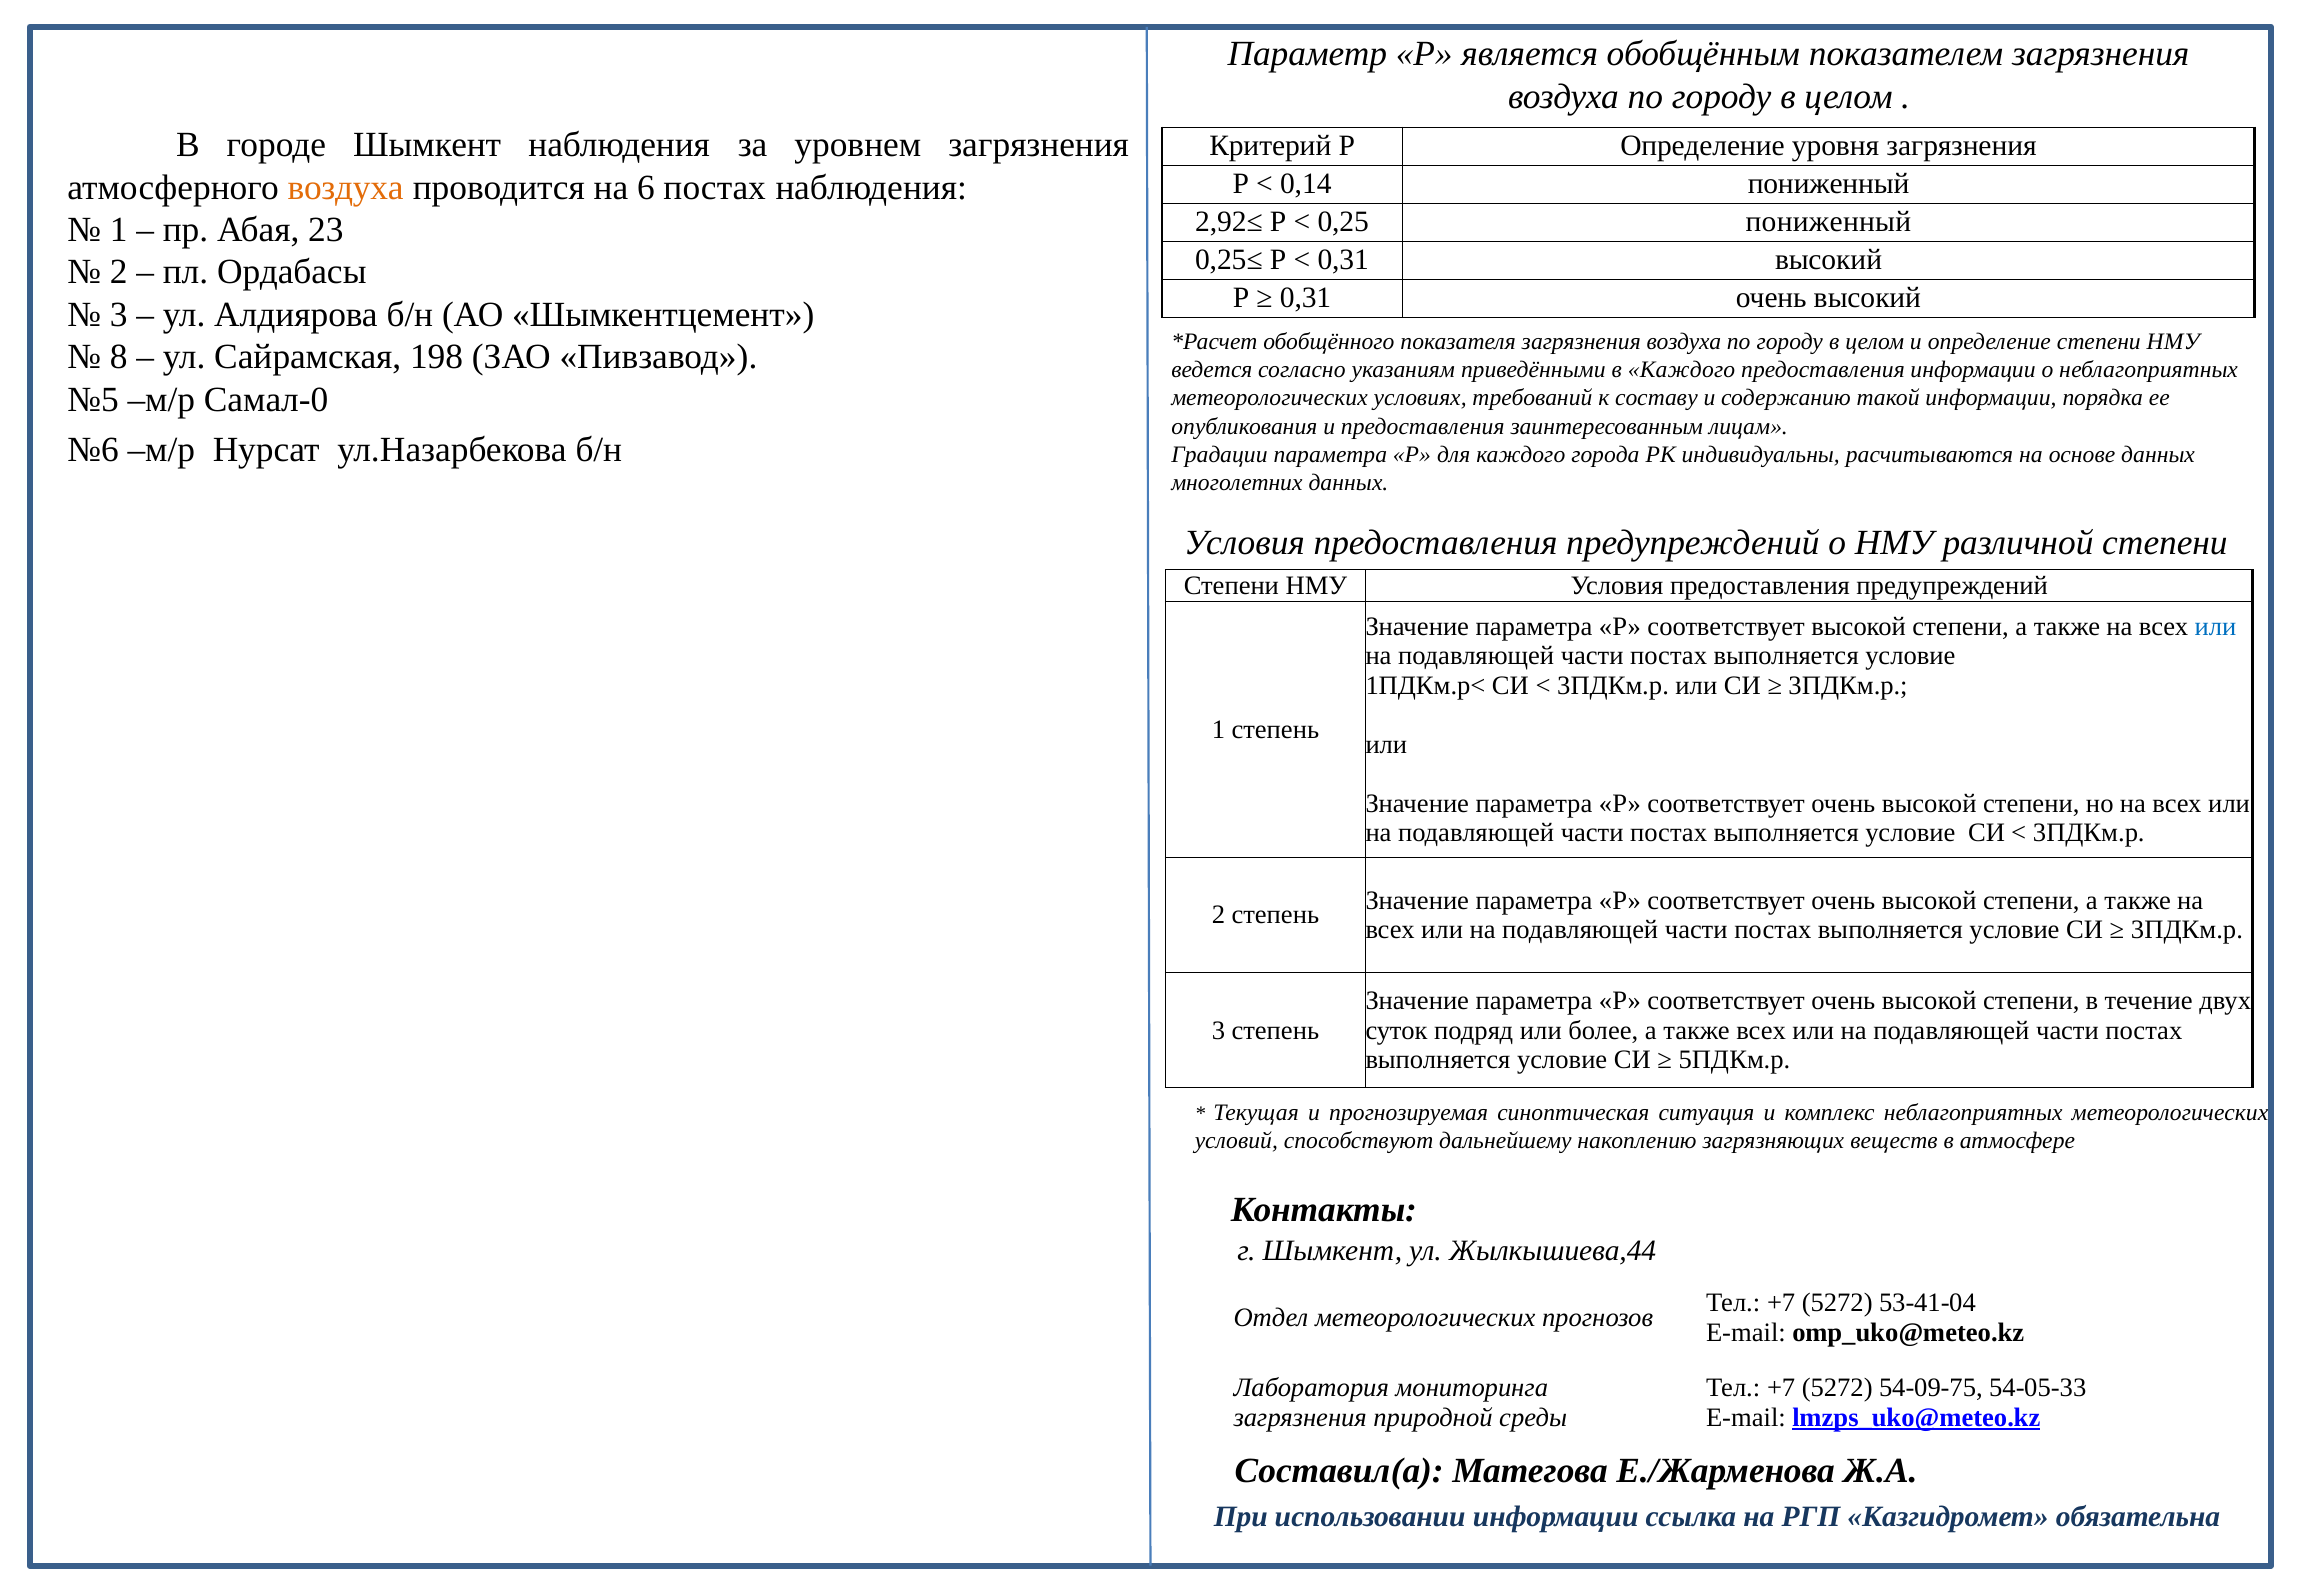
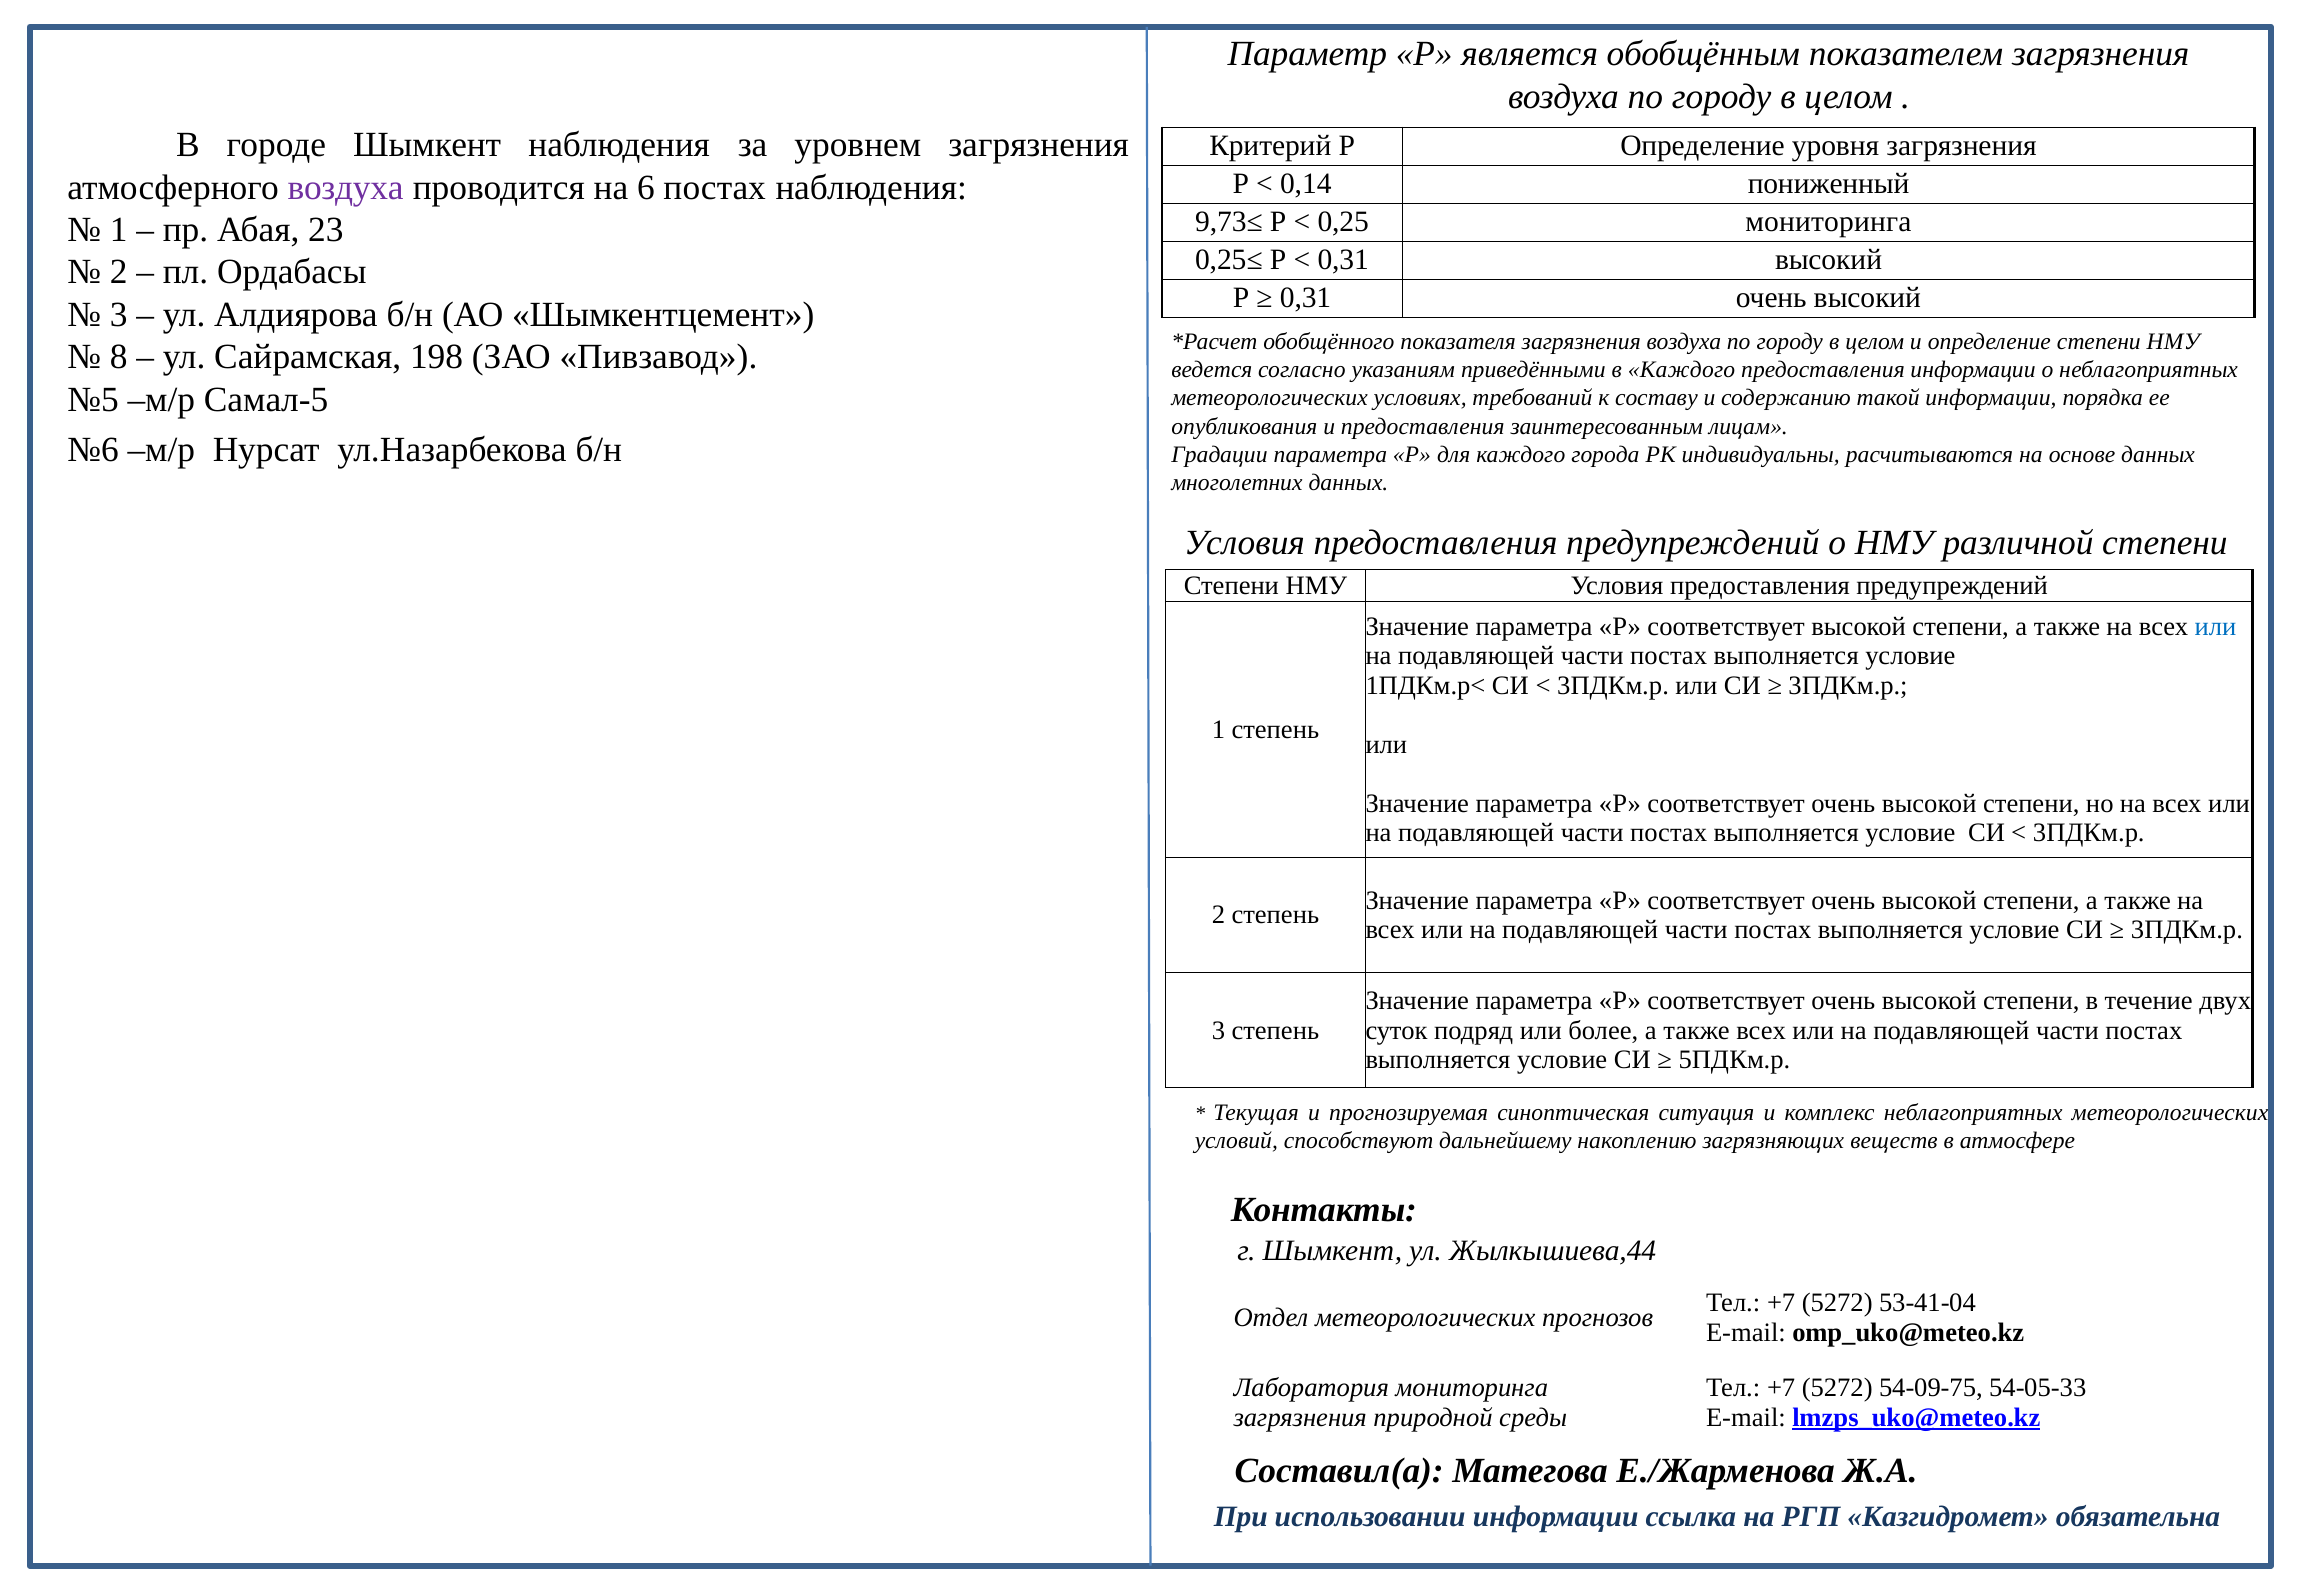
воздуха at (346, 187) colour: orange -> purple
2,92≤: 2,92≤ -> 9,73≤
0,25 пониженный: пониженный -> мониторинга
Самал-0: Самал-0 -> Самал-5
